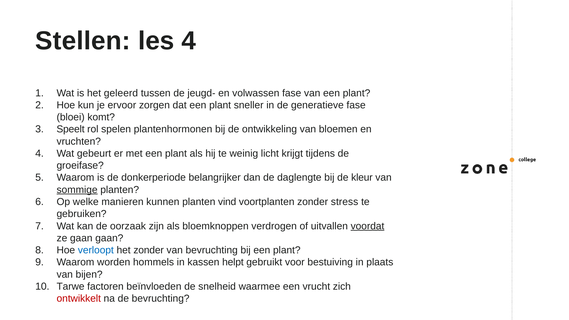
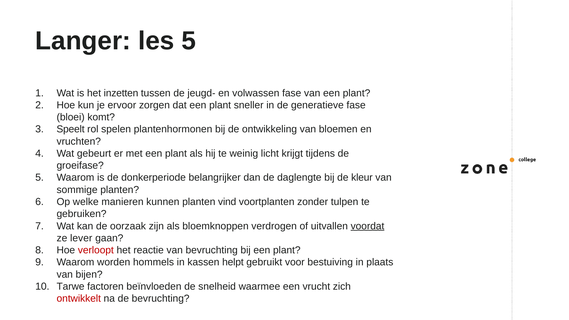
Stellen: Stellen -> Langer
les 4: 4 -> 5
geleerd: geleerd -> inzetten
sommige underline: present -> none
stress: stress -> tulpen
ze gaan: gaan -> lever
verloopt colour: blue -> red
het zonder: zonder -> reactie
